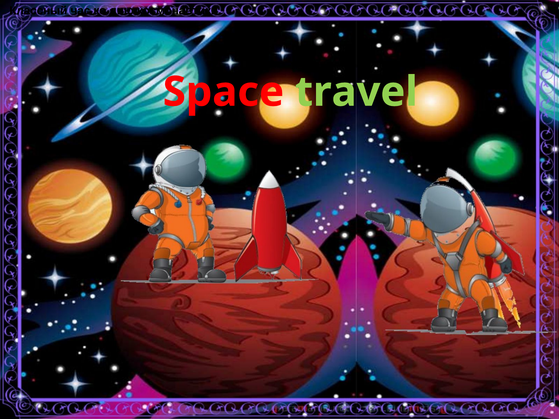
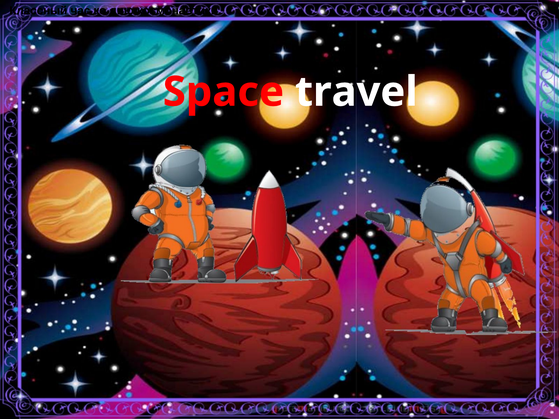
travel colour: light green -> white
